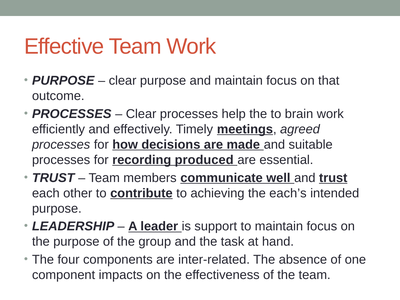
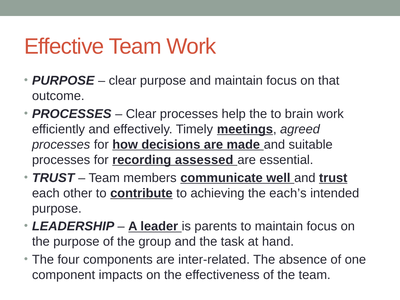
produced: produced -> assessed
support: support -> parents
